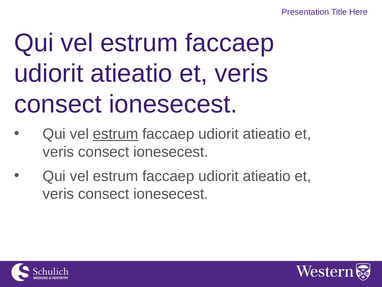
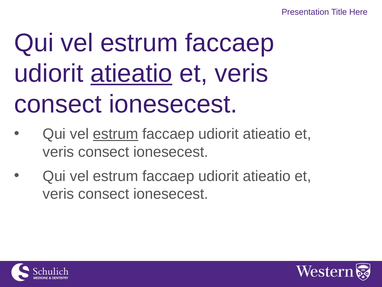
atieatio at (131, 73) underline: none -> present
